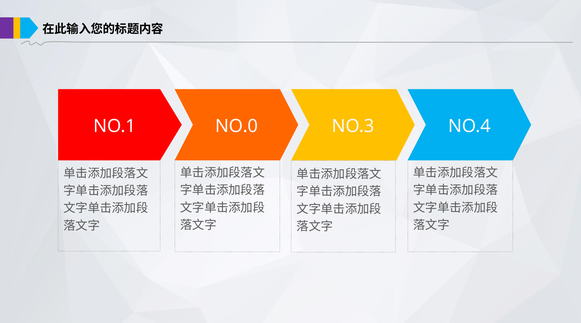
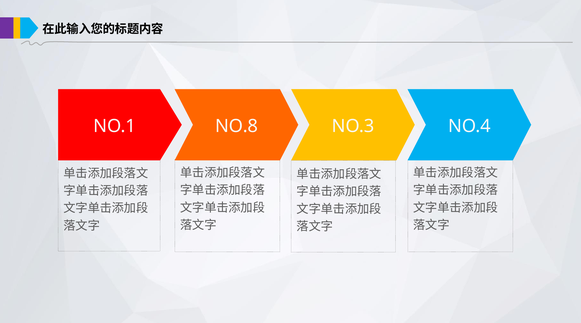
NO.0: NO.0 -> NO.8
